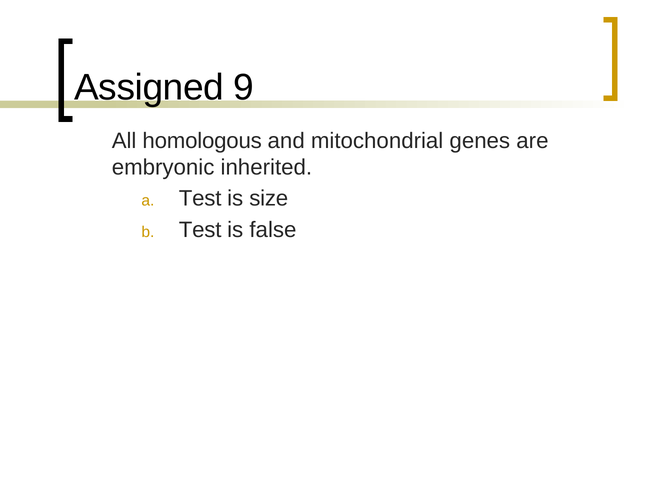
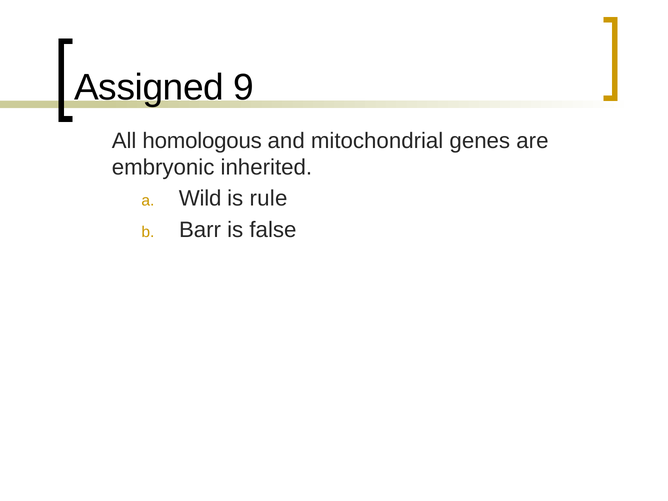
Test at (200, 199): Test -> Wild
size: size -> rule
Test at (200, 230): Test -> Barr
